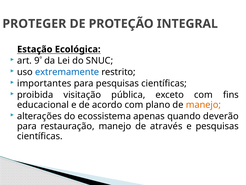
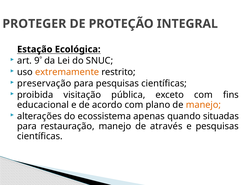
extremamente colour: blue -> orange
importantes: importantes -> preservação
deverão: deverão -> situadas
